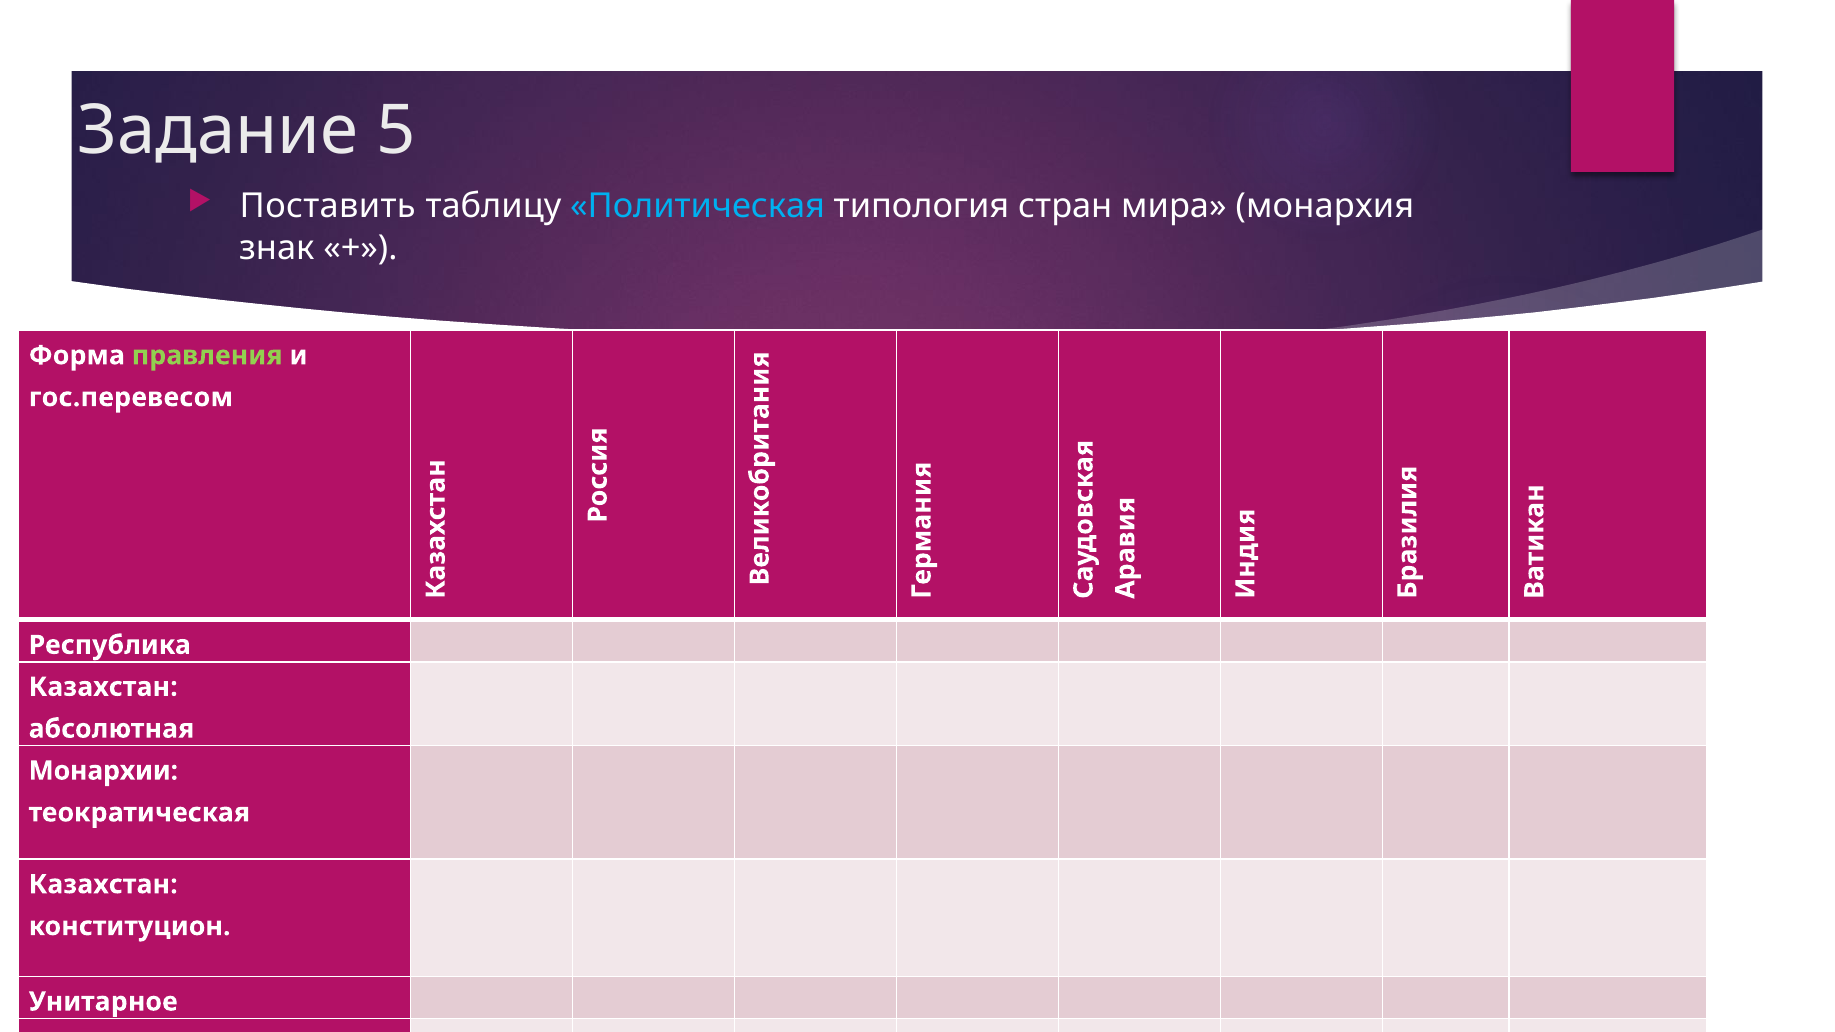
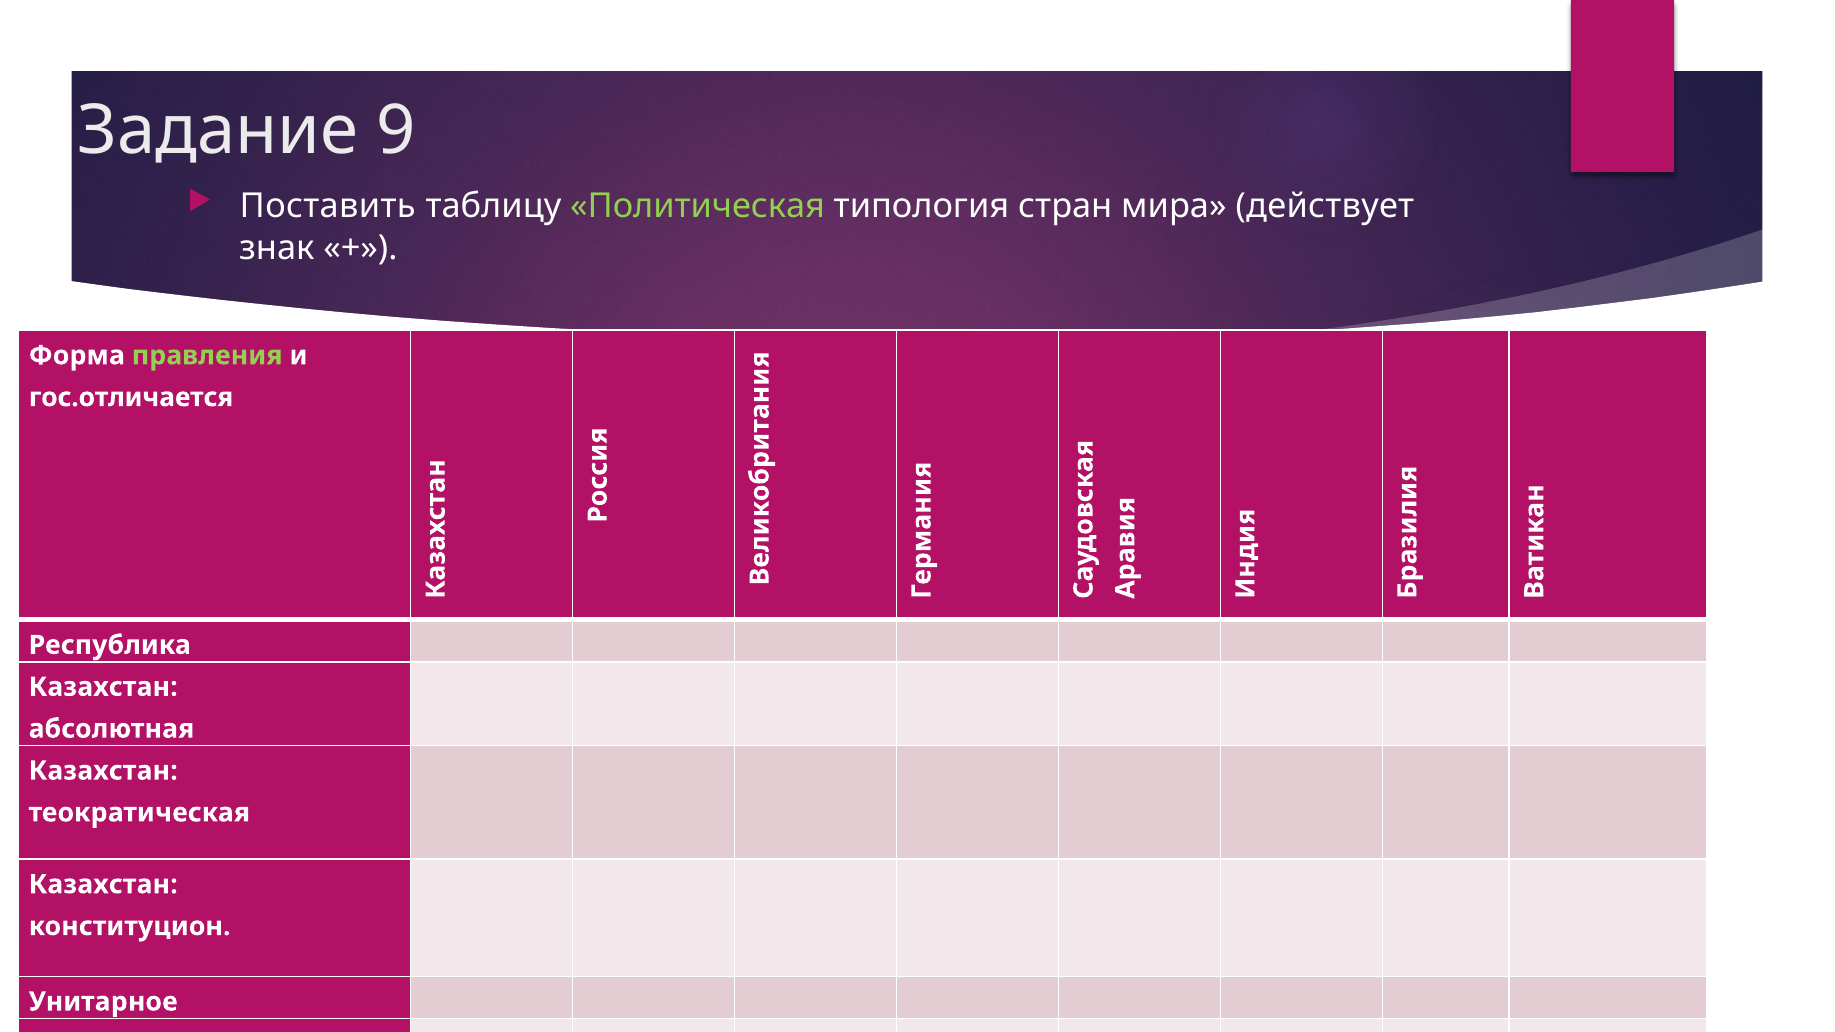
5: 5 -> 9
Политическая colour: light blue -> light green
монархия: монархия -> действует
гос.перевесом: гос.перевесом -> гос.отличается
Монархии at (103, 771): Монархии -> Казахстан
